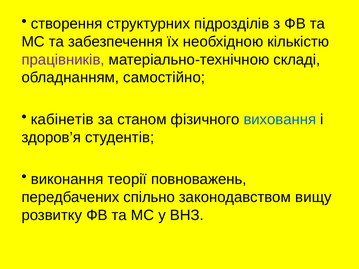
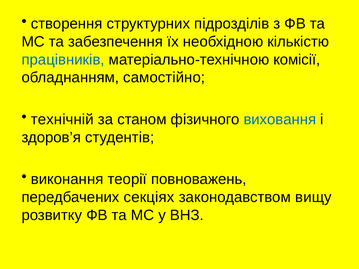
працівників colour: purple -> blue
складі: складі -> комісії
кабінетів: кабінетів -> технічній
спільно: спільно -> секціях
